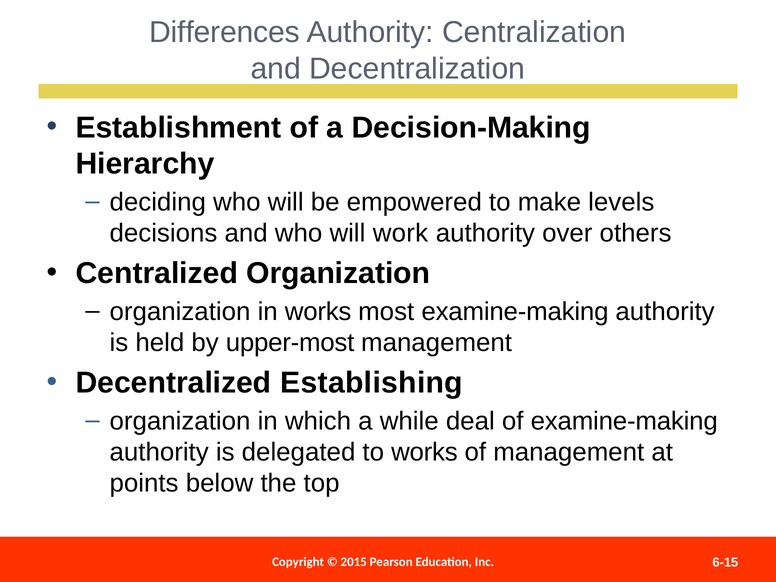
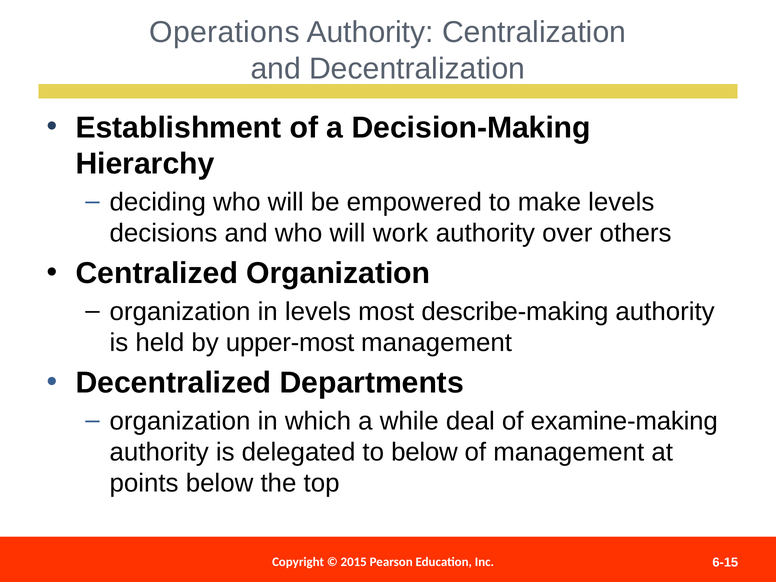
Differences: Differences -> Operations
in works: works -> levels
most examine-making: examine-making -> describe-making
Establishing: Establishing -> Departments
to works: works -> below
